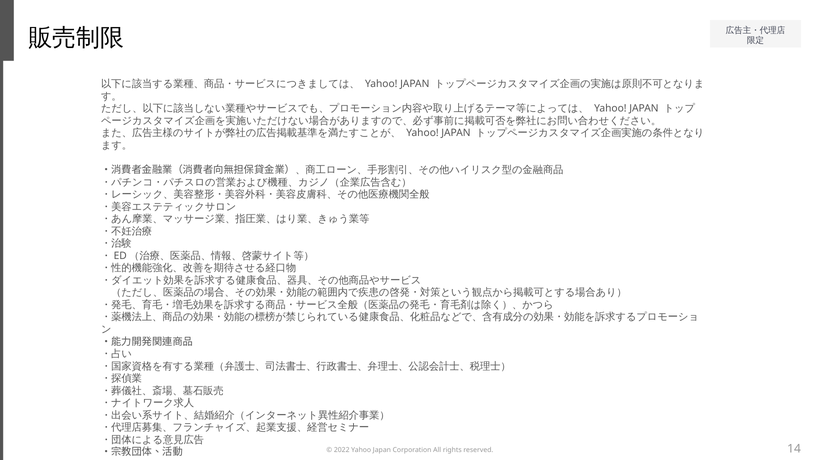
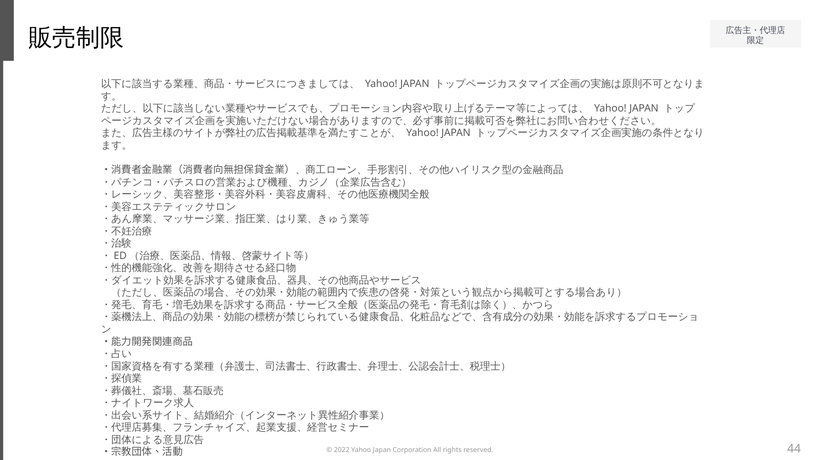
14: 14 -> 44
